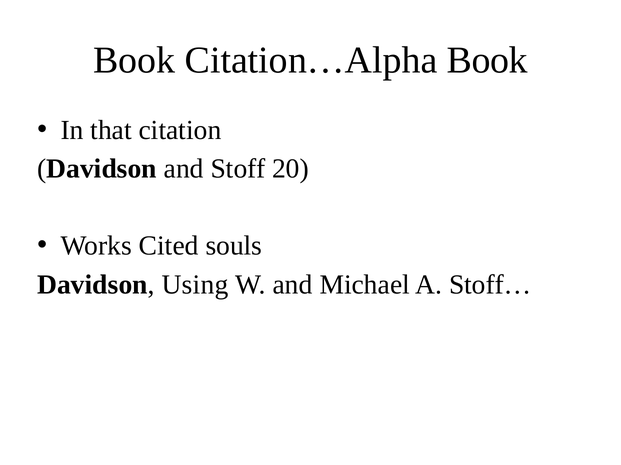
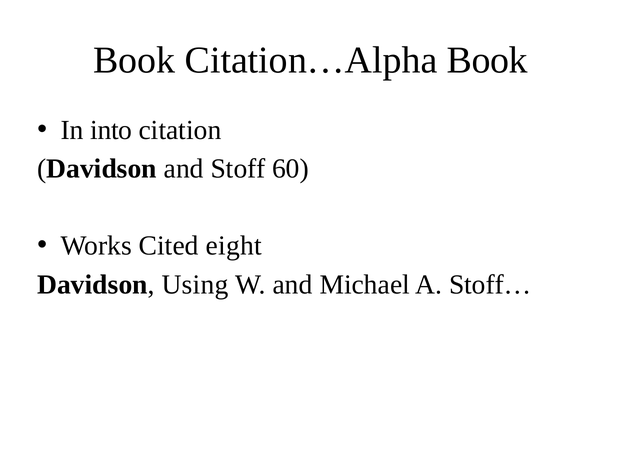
that: that -> into
20: 20 -> 60
souls: souls -> eight
